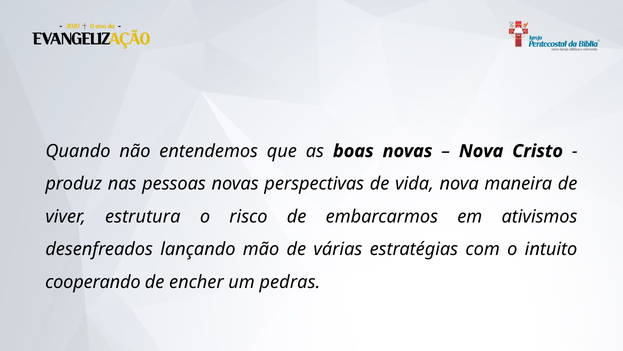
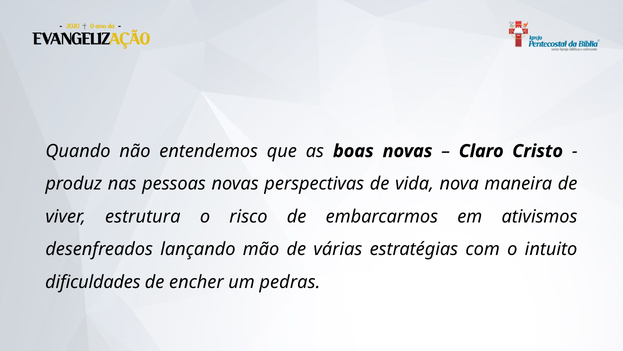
Nova at (481, 151): Nova -> Claro
cooperando: cooperando -> dificuldades
